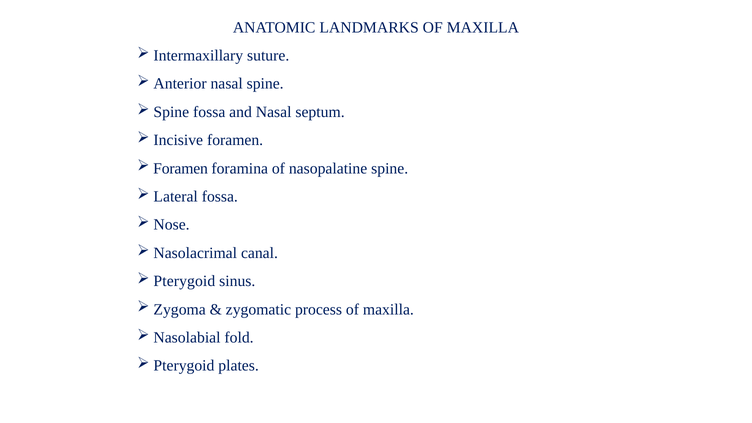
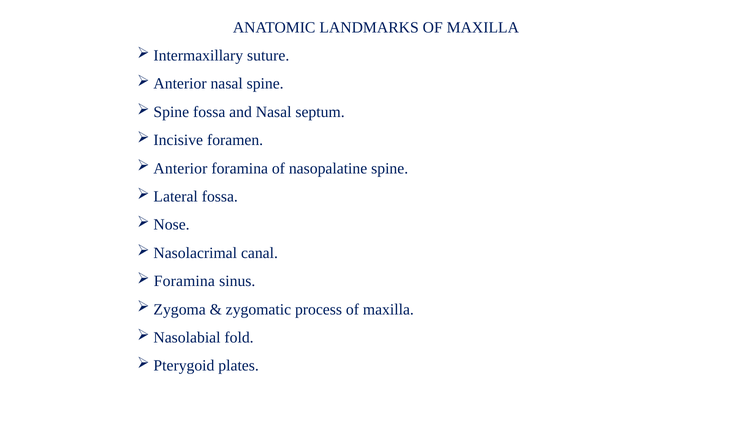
Foramen at (181, 168): Foramen -> Anterior
Pterygoid at (184, 281): Pterygoid -> Foramina
